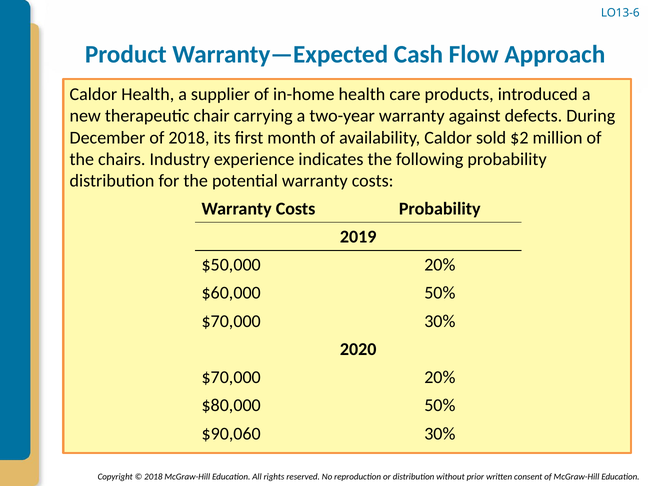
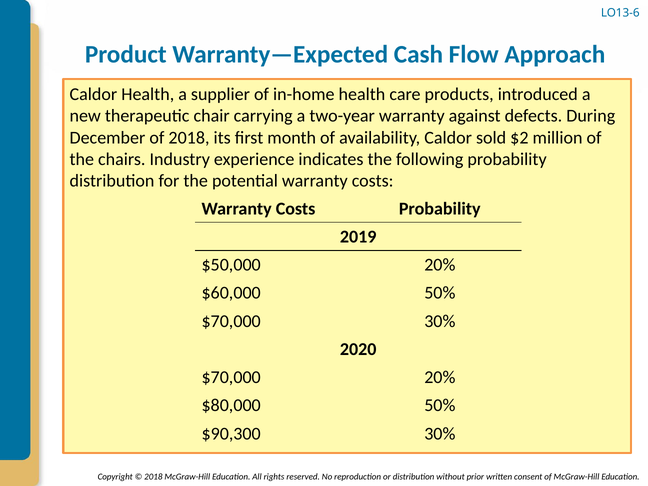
$90,060: $90,060 -> $90,300
